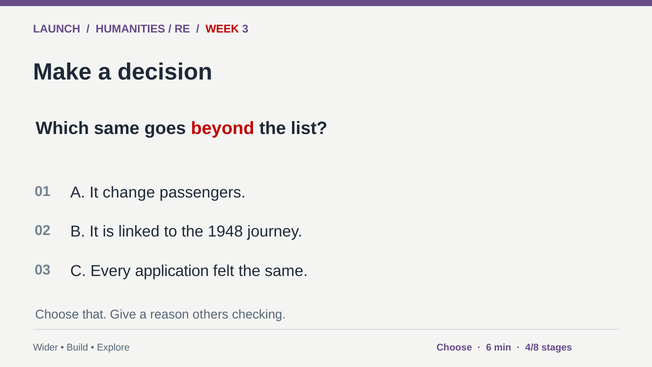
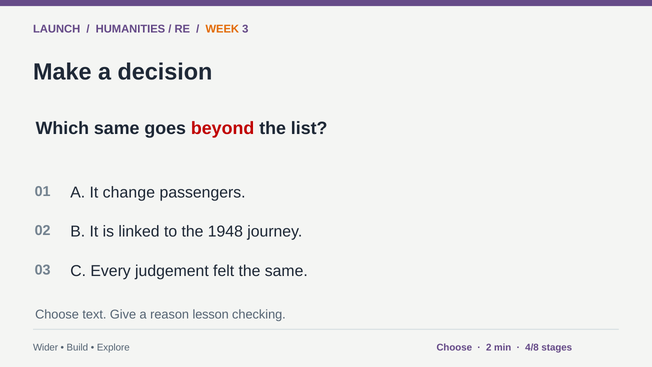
WEEK colour: red -> orange
application: application -> judgement
that: that -> text
others: others -> lesson
6: 6 -> 2
